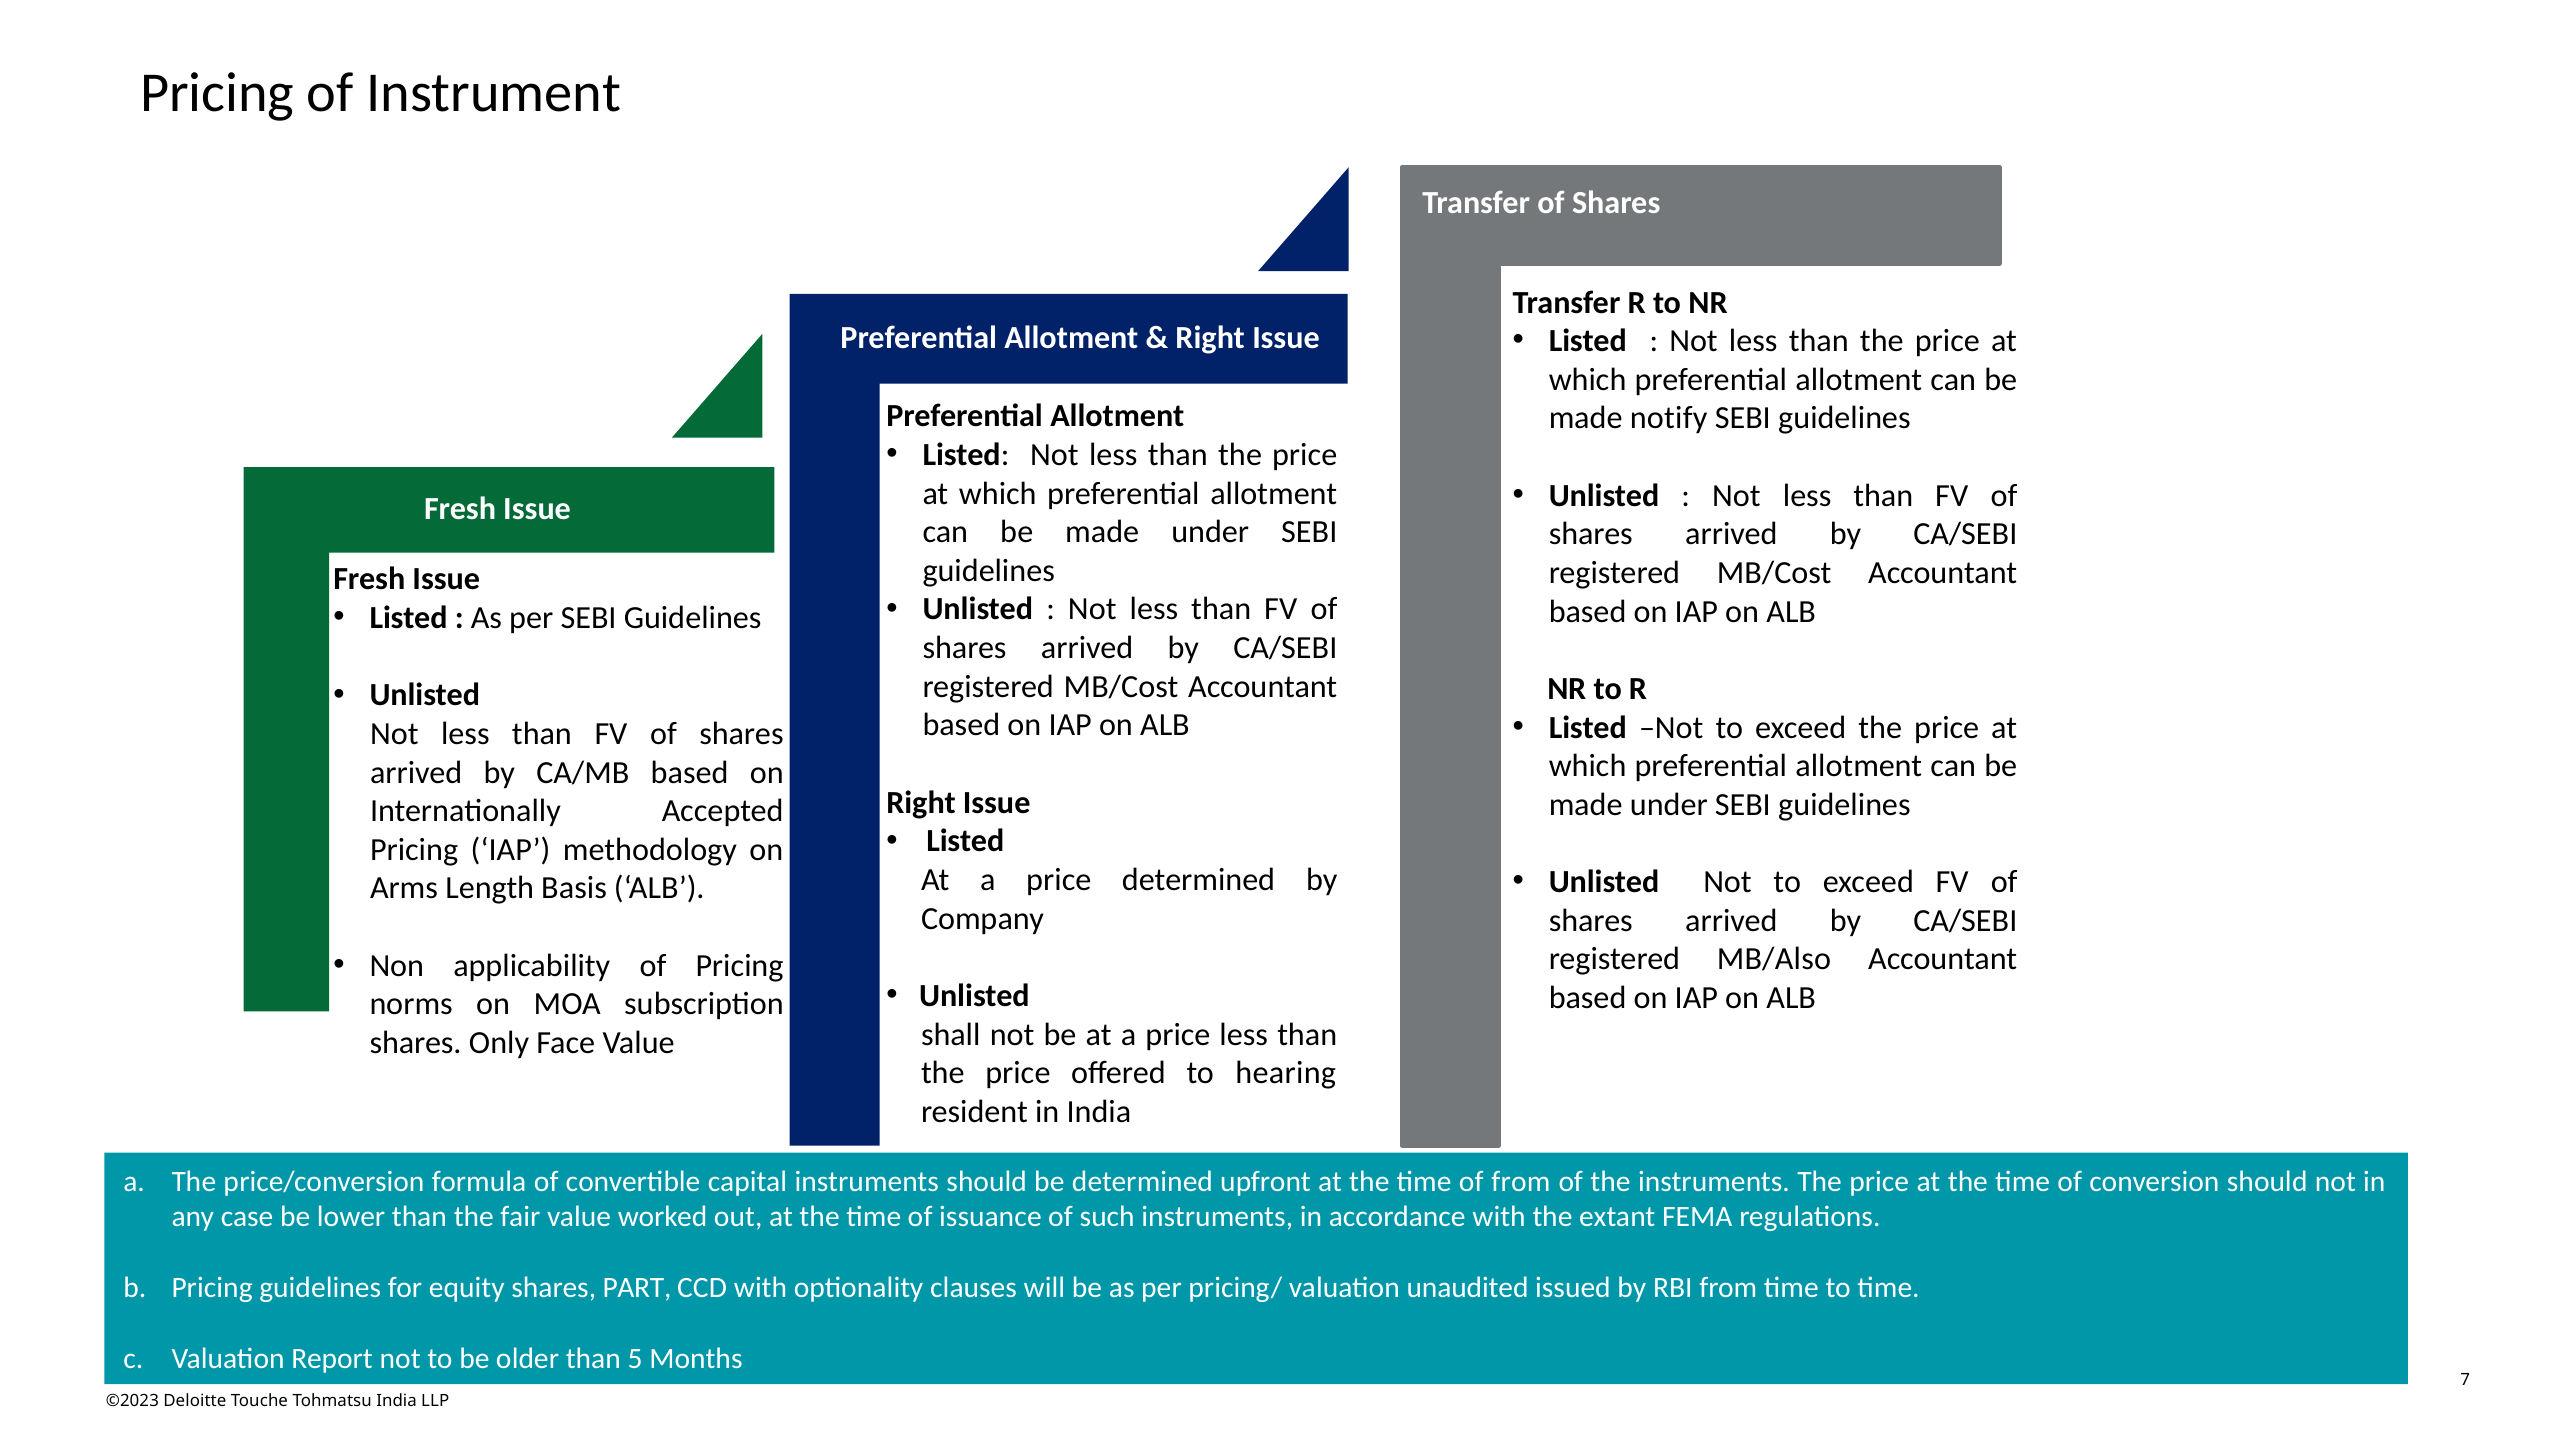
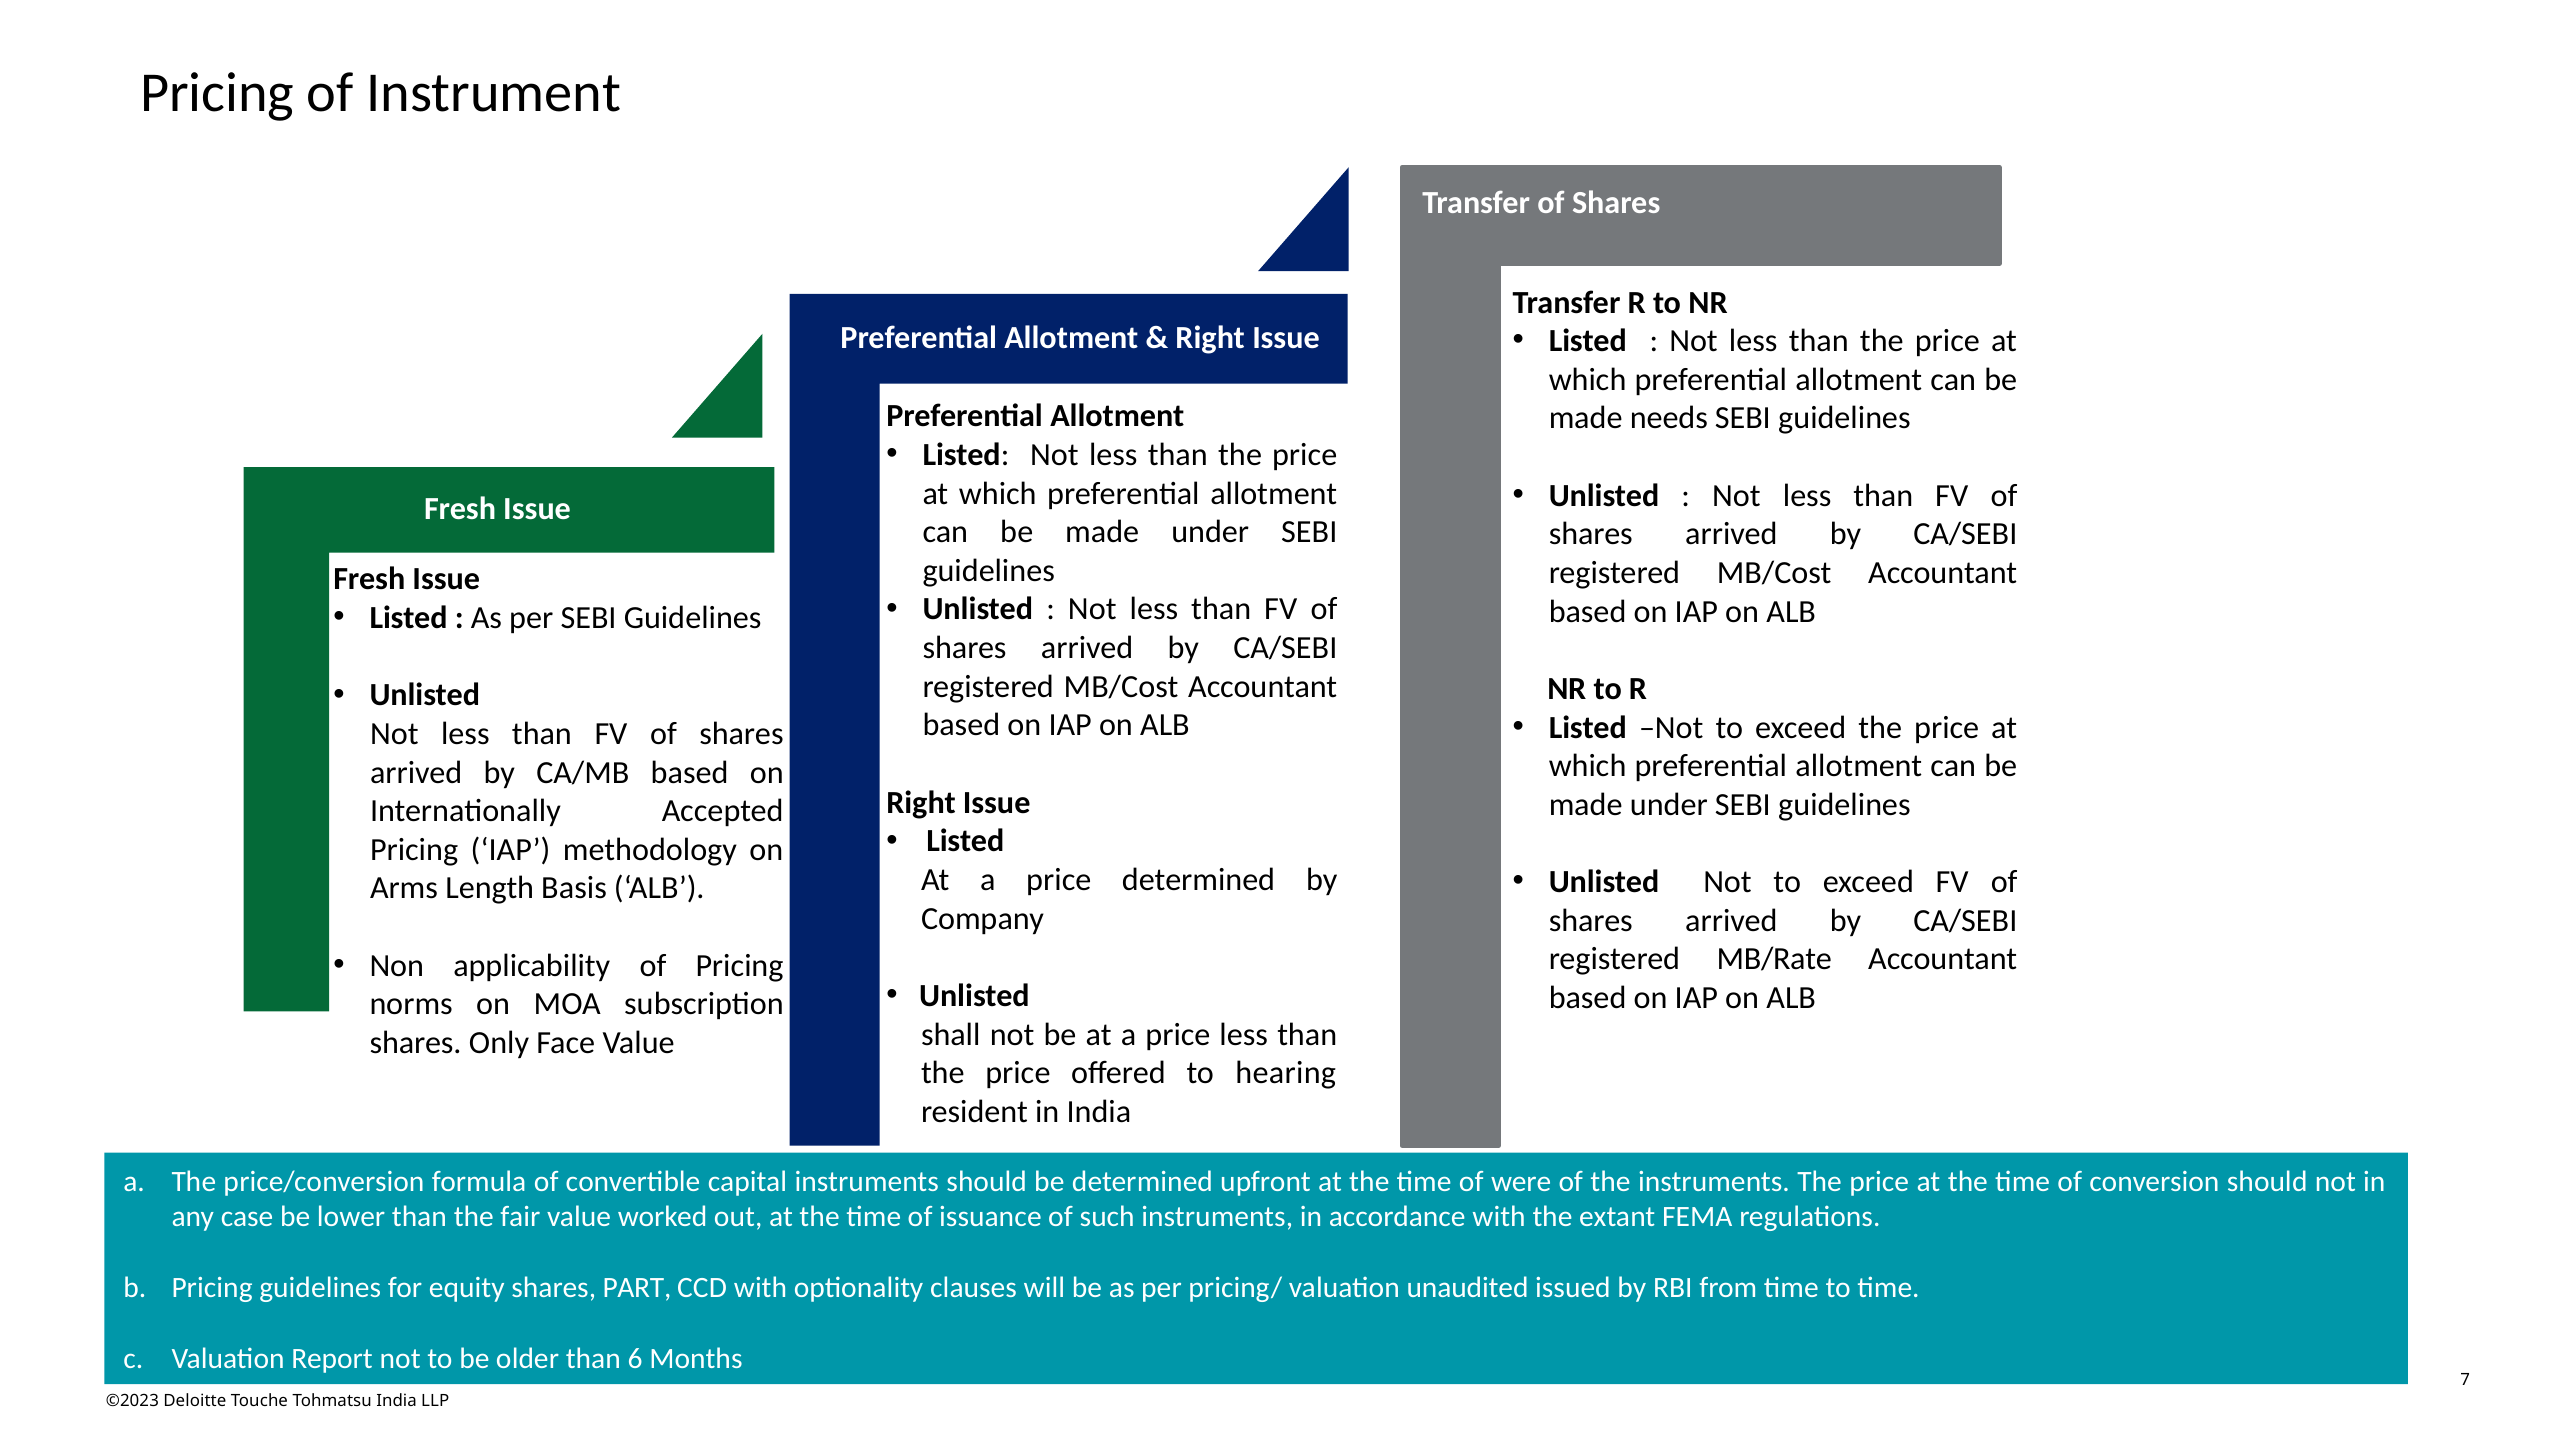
notify: notify -> needs
MB/Also: MB/Also -> MB/Rate
of from: from -> were
5: 5 -> 6
